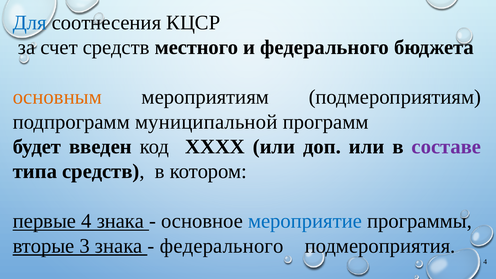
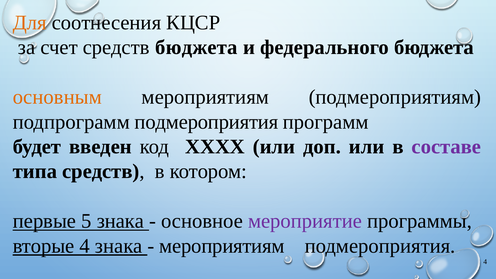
Для colour: blue -> orange
средств местного: местного -> бюджета
подпрограмм муниципальной: муниципальной -> подмероприятия
первые 4: 4 -> 5
мероприятие colour: blue -> purple
вторые 3: 3 -> 4
федерального at (222, 246): федерального -> мероприятиям
